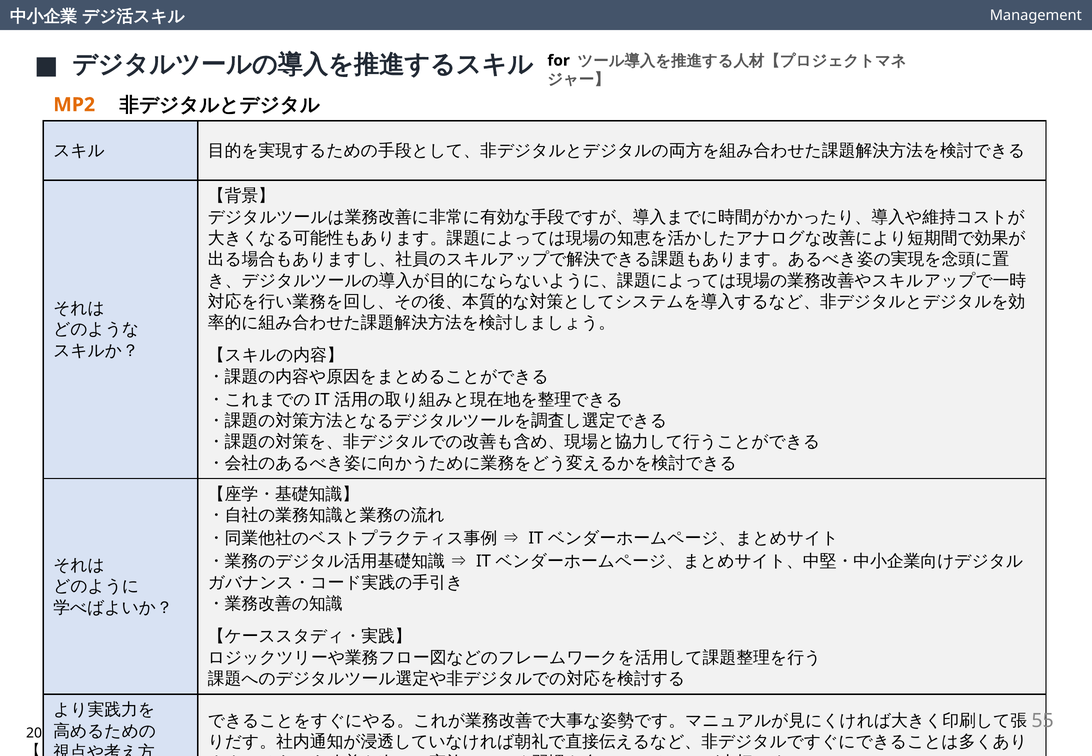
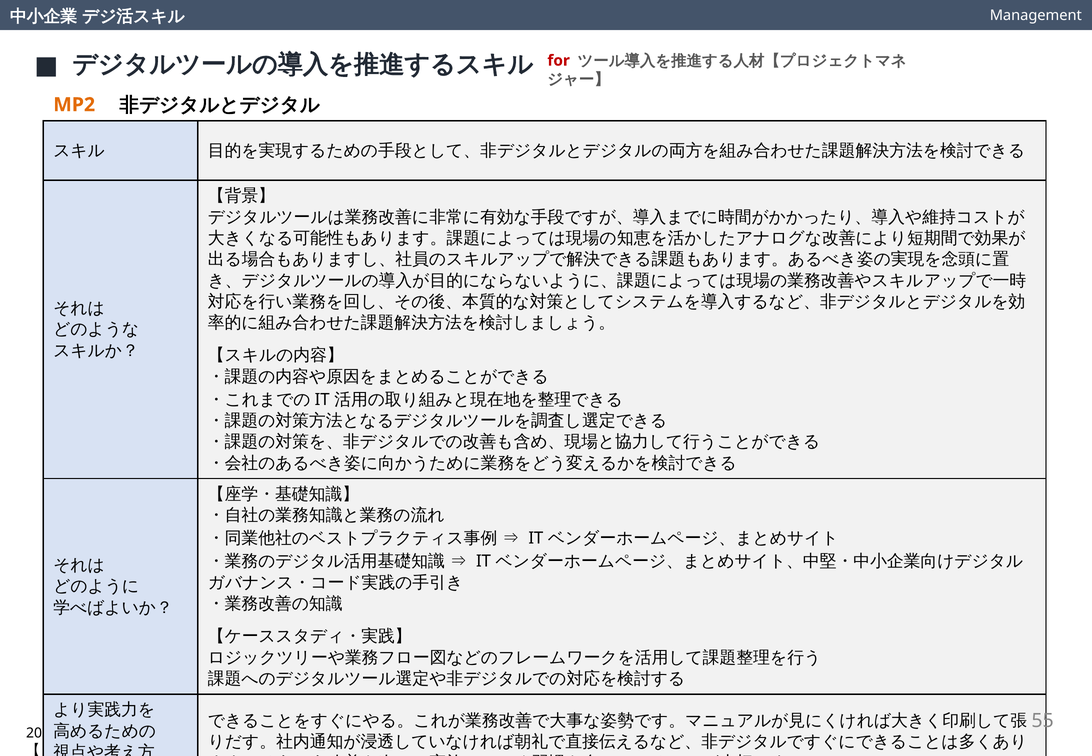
for colour: black -> red
